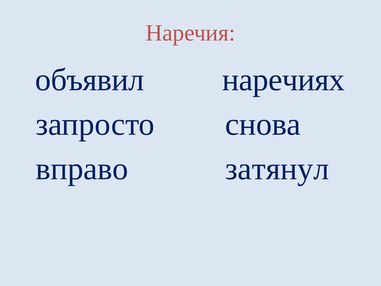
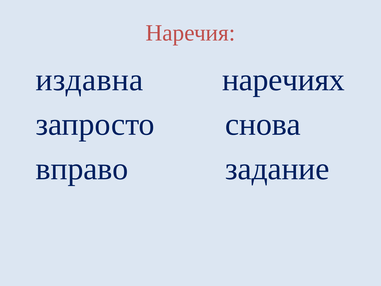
объявил: объявил -> издавна
затянул: затянул -> задание
